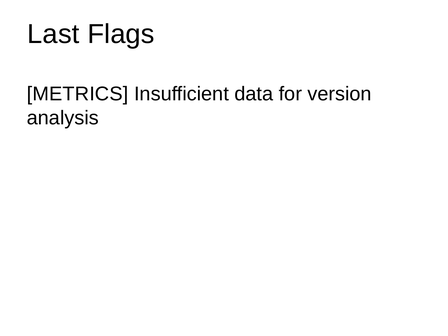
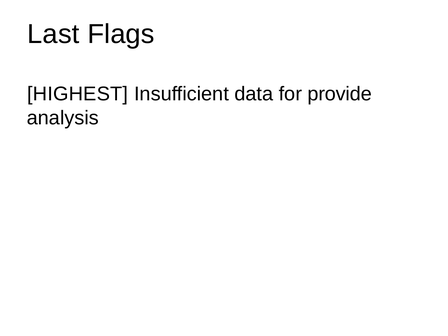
METRICS: METRICS -> HIGHEST
version: version -> provide
